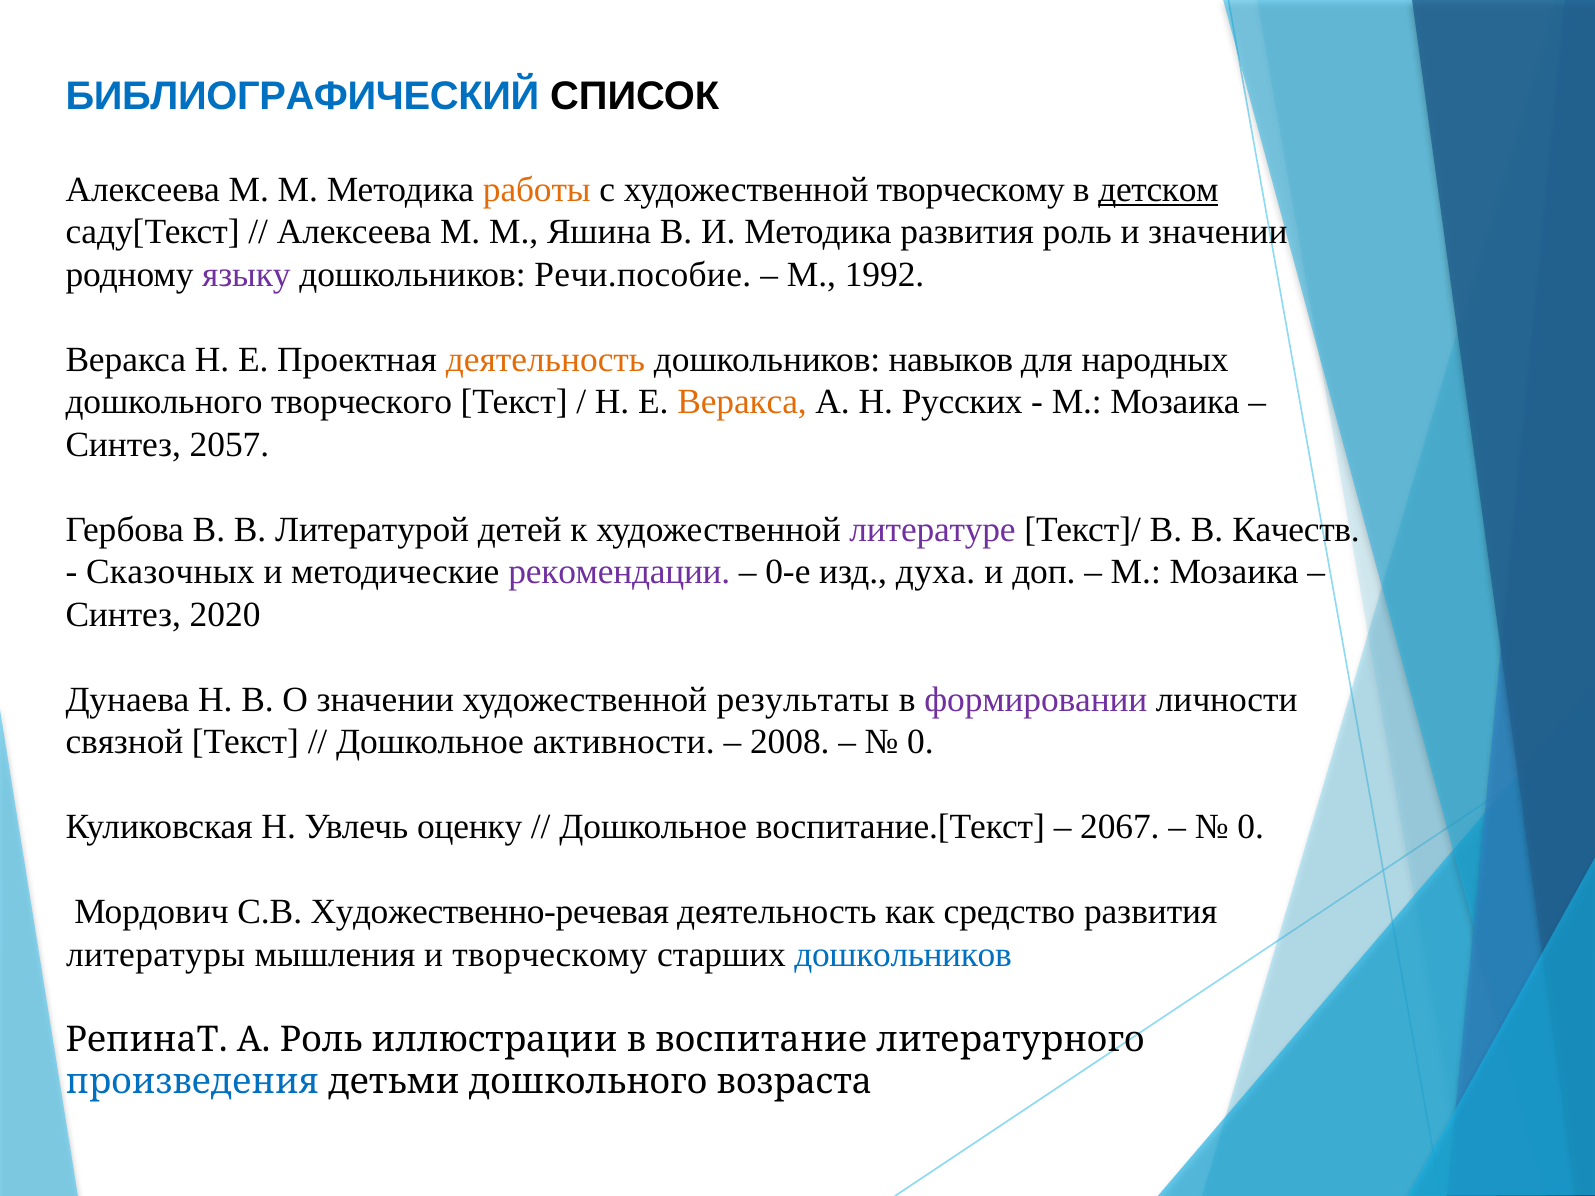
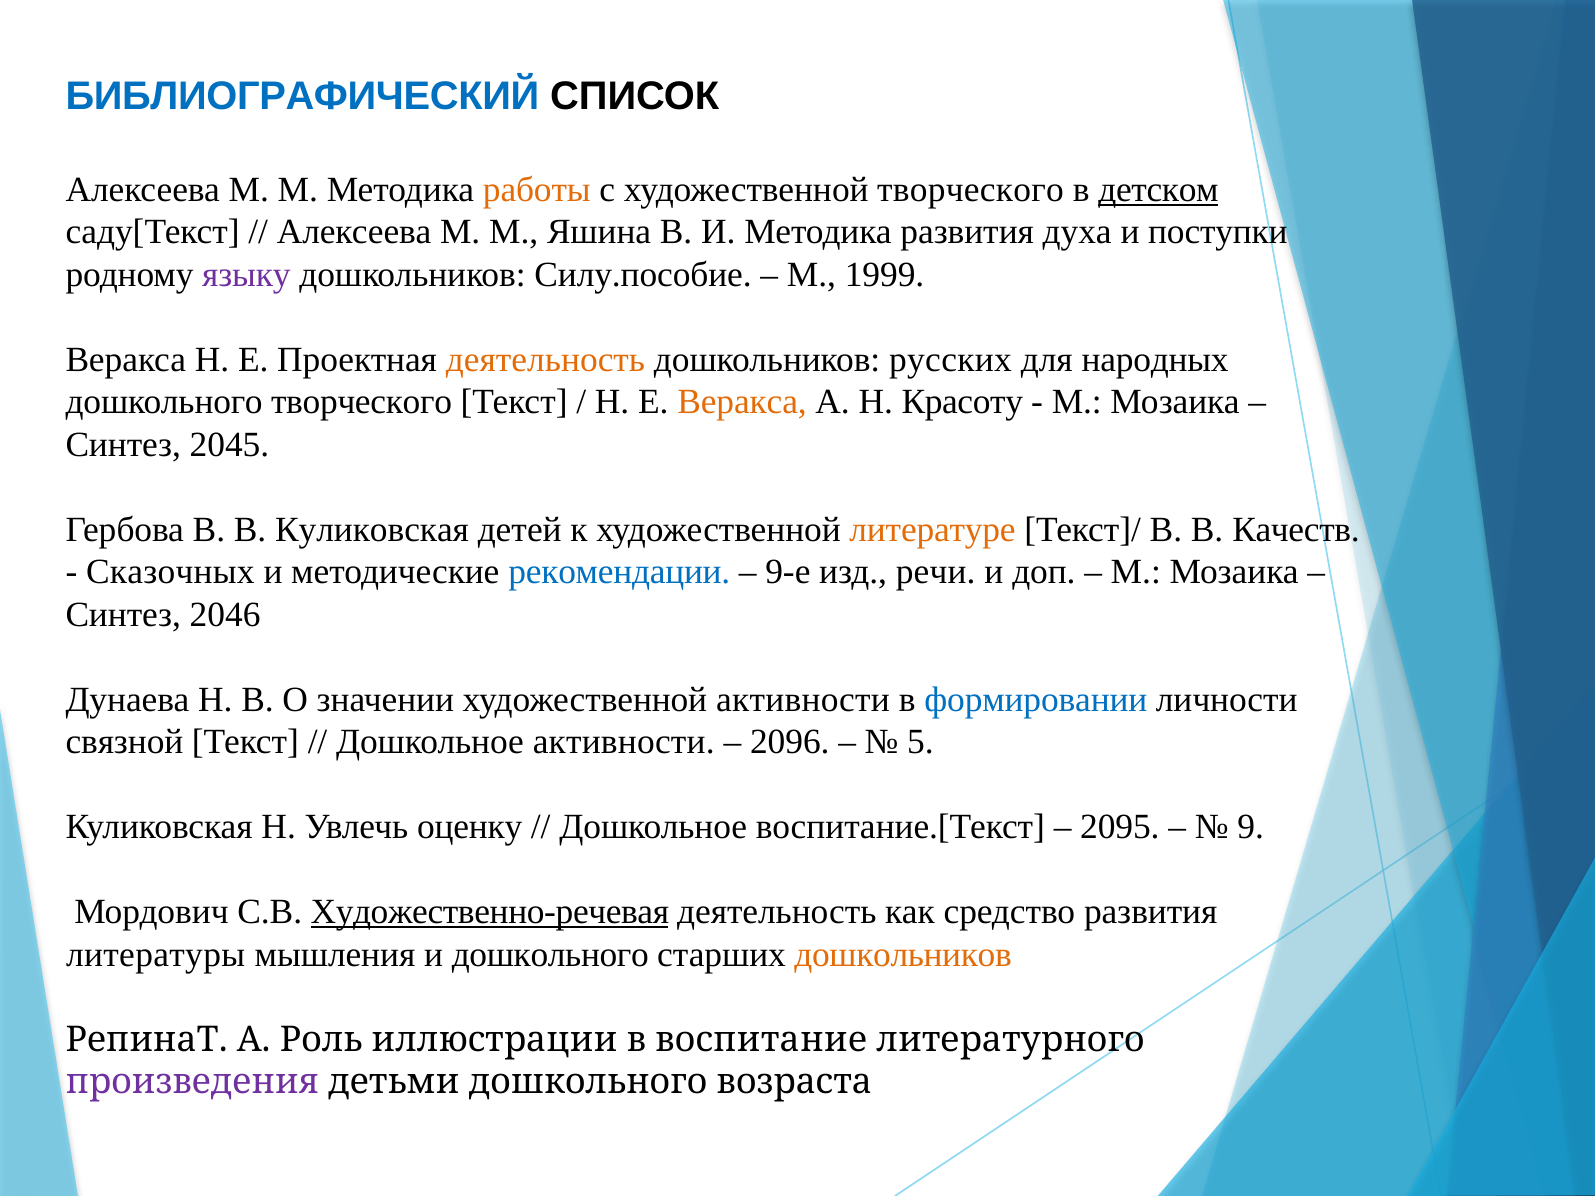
художественной творческому: творческому -> творческого
развития роль: роль -> духа
и значении: значении -> поступки
Речи.пособие: Речи.пособие -> Силу.пособие
1992: 1992 -> 1999
навыков: навыков -> русских
Русских: Русских -> Красоту
2057: 2057 -> 2045
В Литературой: Литературой -> Куликовская
литературе colour: purple -> orange
рекомендации colour: purple -> blue
0-е: 0-е -> 9-е
духа: духа -> речи
2020: 2020 -> 2046
художественной результаты: результаты -> активности
формировании colour: purple -> blue
2008: 2008 -> 2096
0 at (920, 742): 0 -> 5
2067: 2067 -> 2095
0 at (1251, 827): 0 -> 9
Художественно-речевая underline: none -> present
и творческому: творческому -> дошкольного
дошкольников at (903, 955) colour: blue -> orange
произведения colour: blue -> purple
